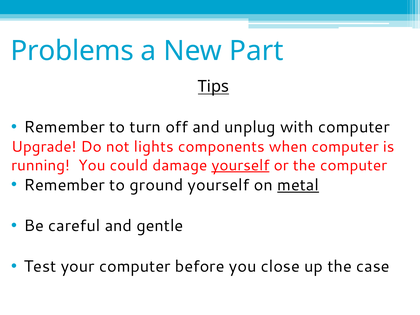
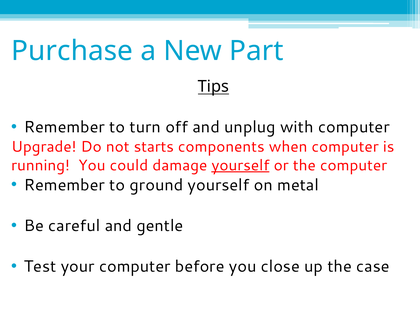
Problems: Problems -> Purchase
lights: lights -> starts
metal underline: present -> none
